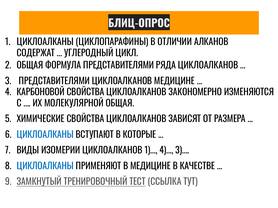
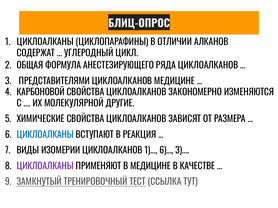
ФОРМУЛА ПРЕДСТАВИТЕЛЯМИ: ПРЕДСТАВИТЕЛЯМИ -> АНЕСТЕЗИРУЮЩЕГО
МОЛЕКУЛЯРНОЙ ОБЩАЯ: ОБЩАЯ -> ДРУГИЕ
КОТОРЫЕ: КОТОРЫЕ -> РЕАКЦИЯ
1 4: 4 -> 6
ЦИКЛОАЛКАНЫ at (45, 167) colour: blue -> purple
